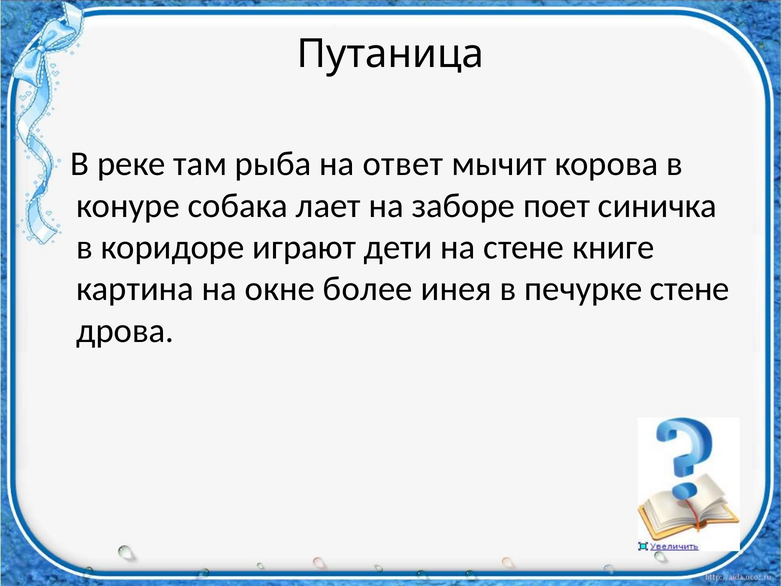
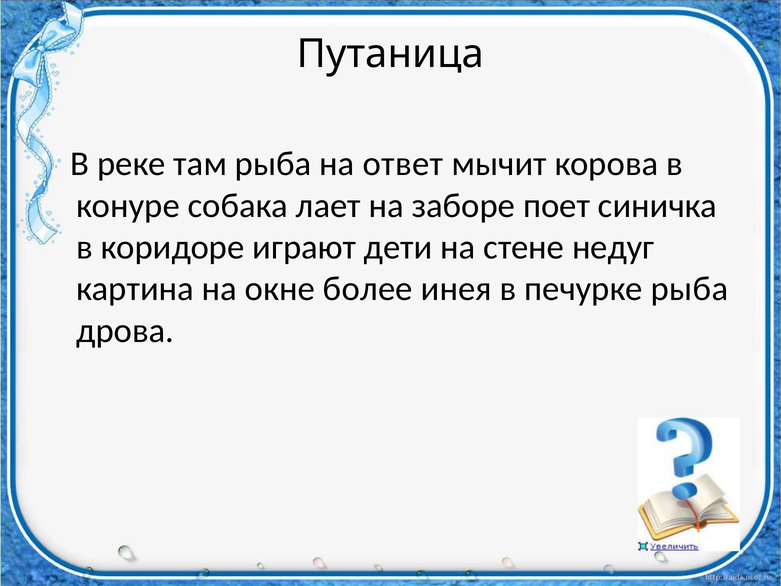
книге: книге -> недуг
печурке стене: стене -> рыба
